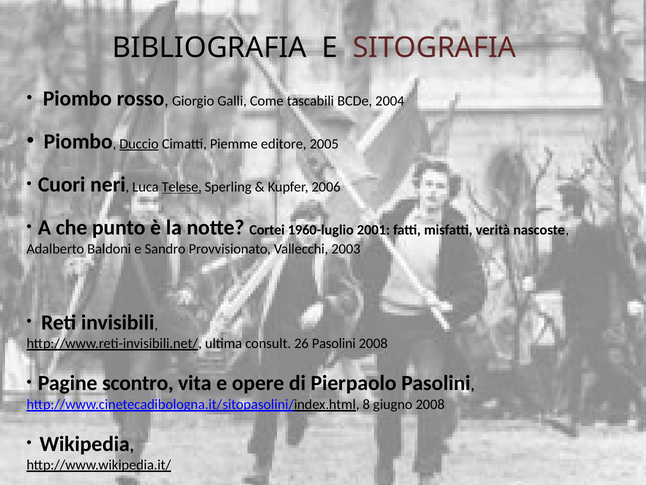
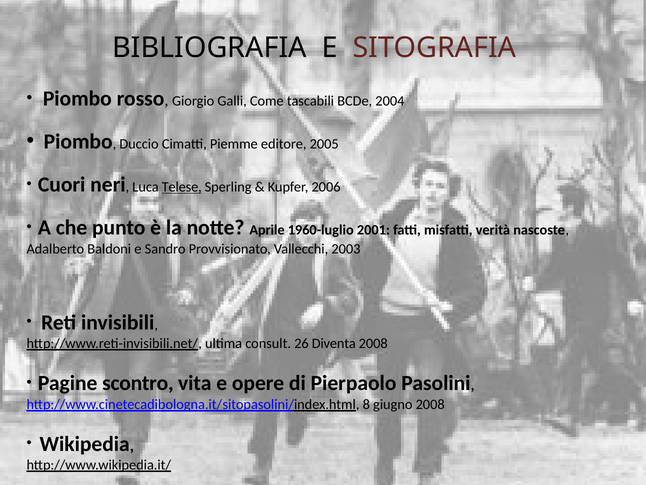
Duccio underline: present -> none
Cortei: Cortei -> Aprile
26 Pasolini: Pasolini -> Diventa
